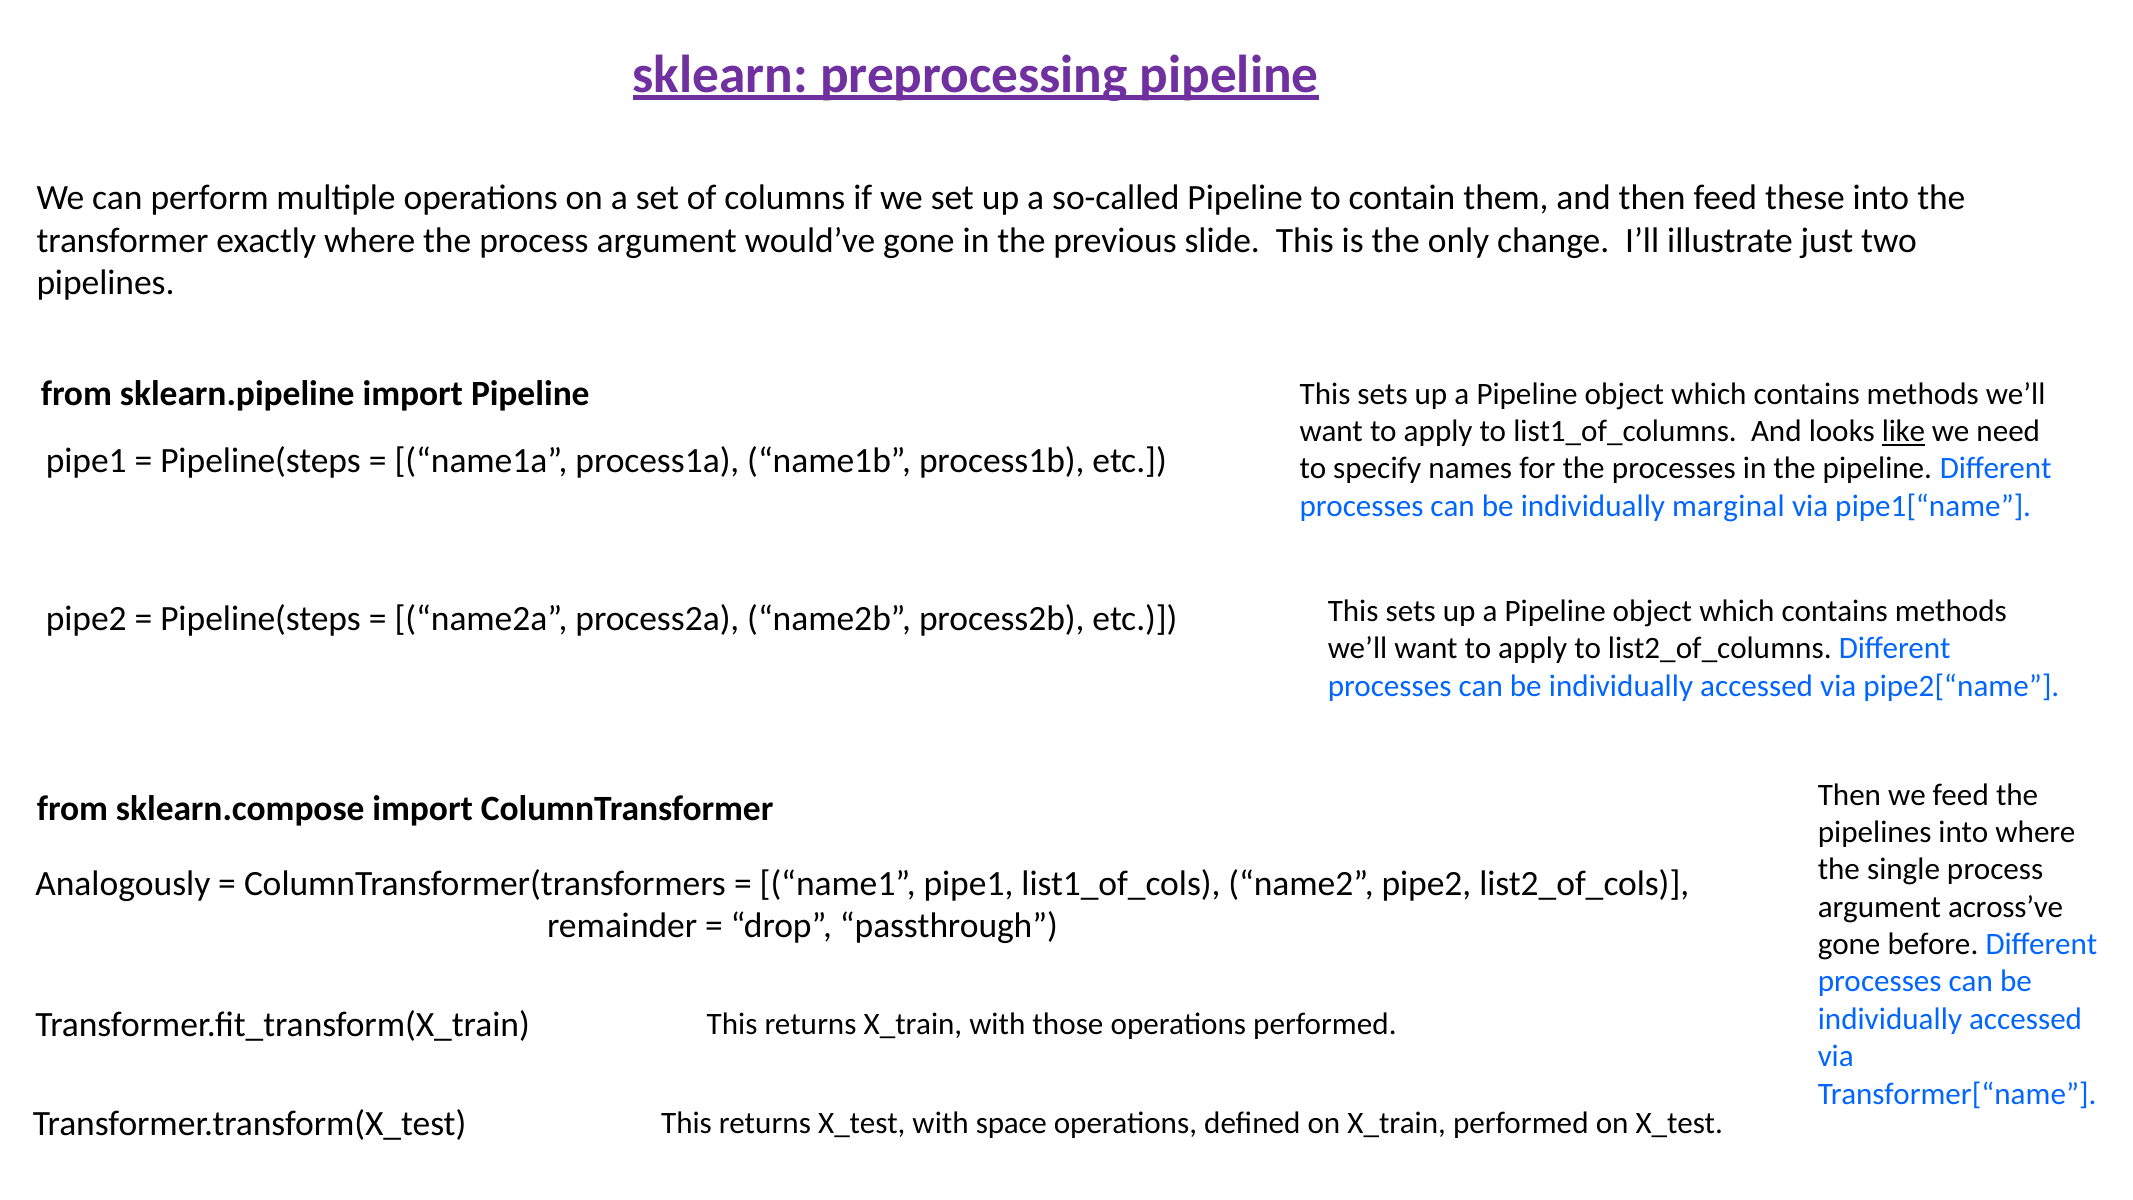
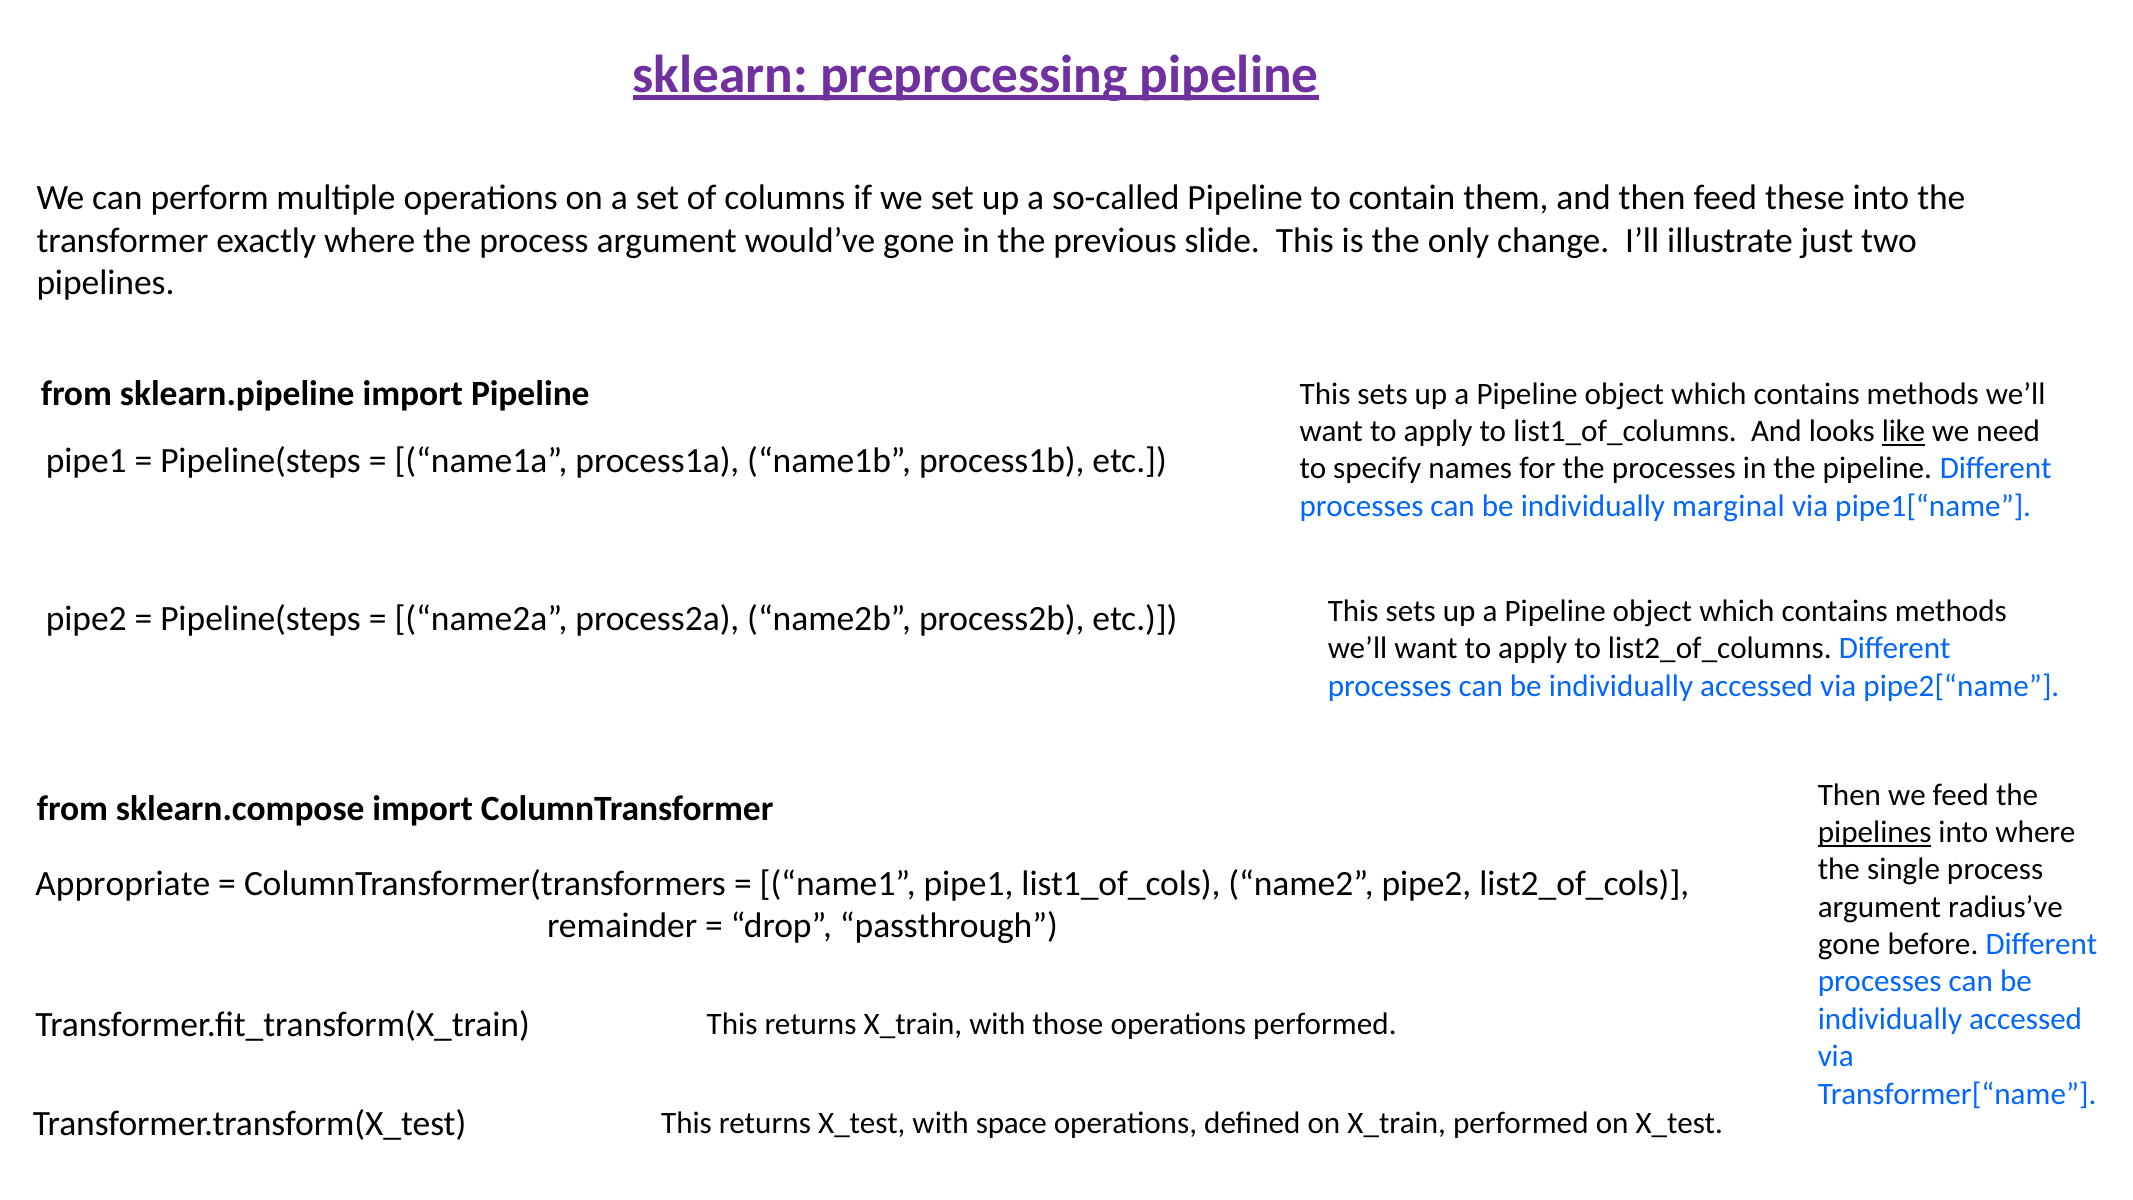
pipelines at (1875, 832) underline: none -> present
Analogously: Analogously -> Appropriate
across’ve: across’ve -> radius’ve
